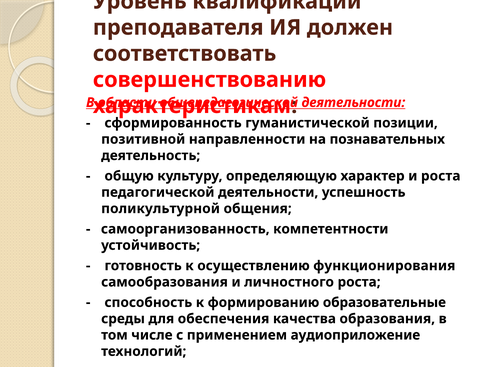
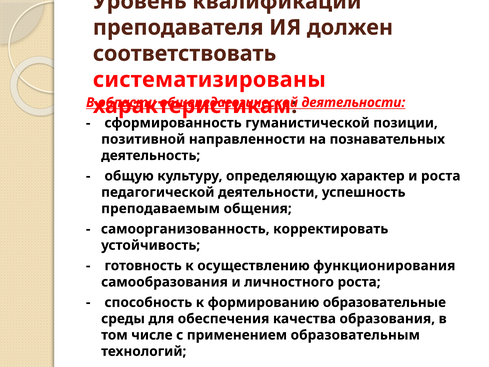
совершенствованию: совершенствованию -> систематизированы
поликультурной: поликультурной -> преподаваемым
компетентности: компетентности -> корректировать
аудиоприложение: аудиоприложение -> образовательным
